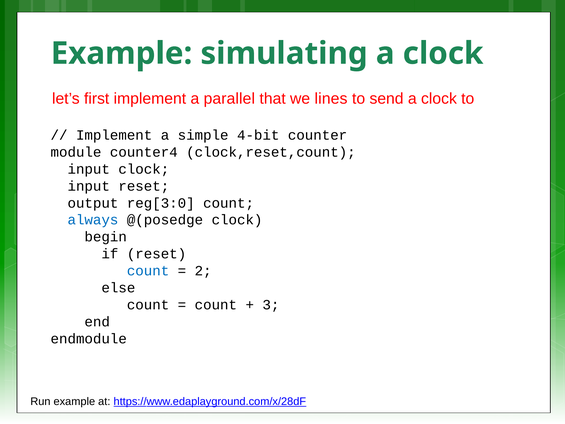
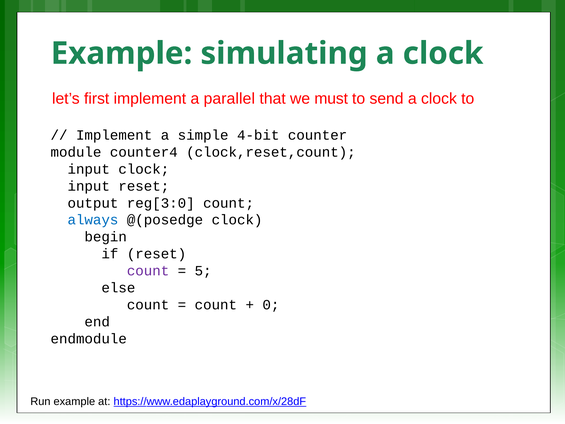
lines: lines -> must
count at (148, 271) colour: blue -> purple
2: 2 -> 5
3: 3 -> 0
